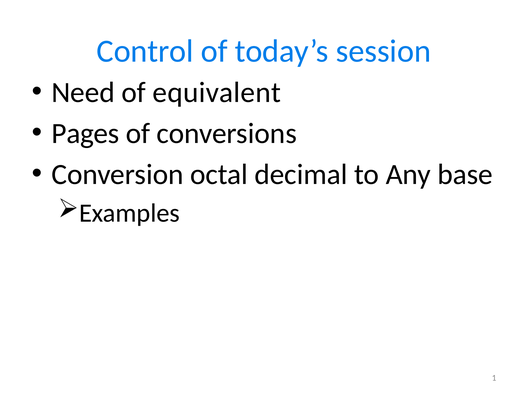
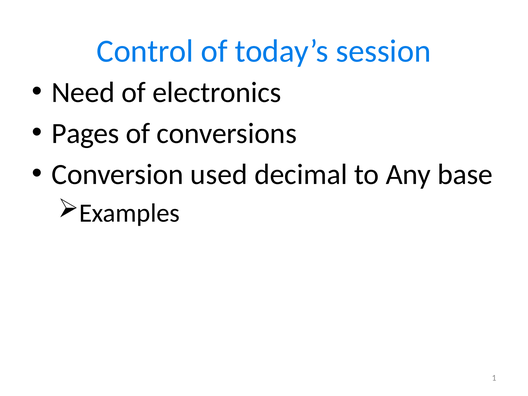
equivalent: equivalent -> electronics
octal: octal -> used
